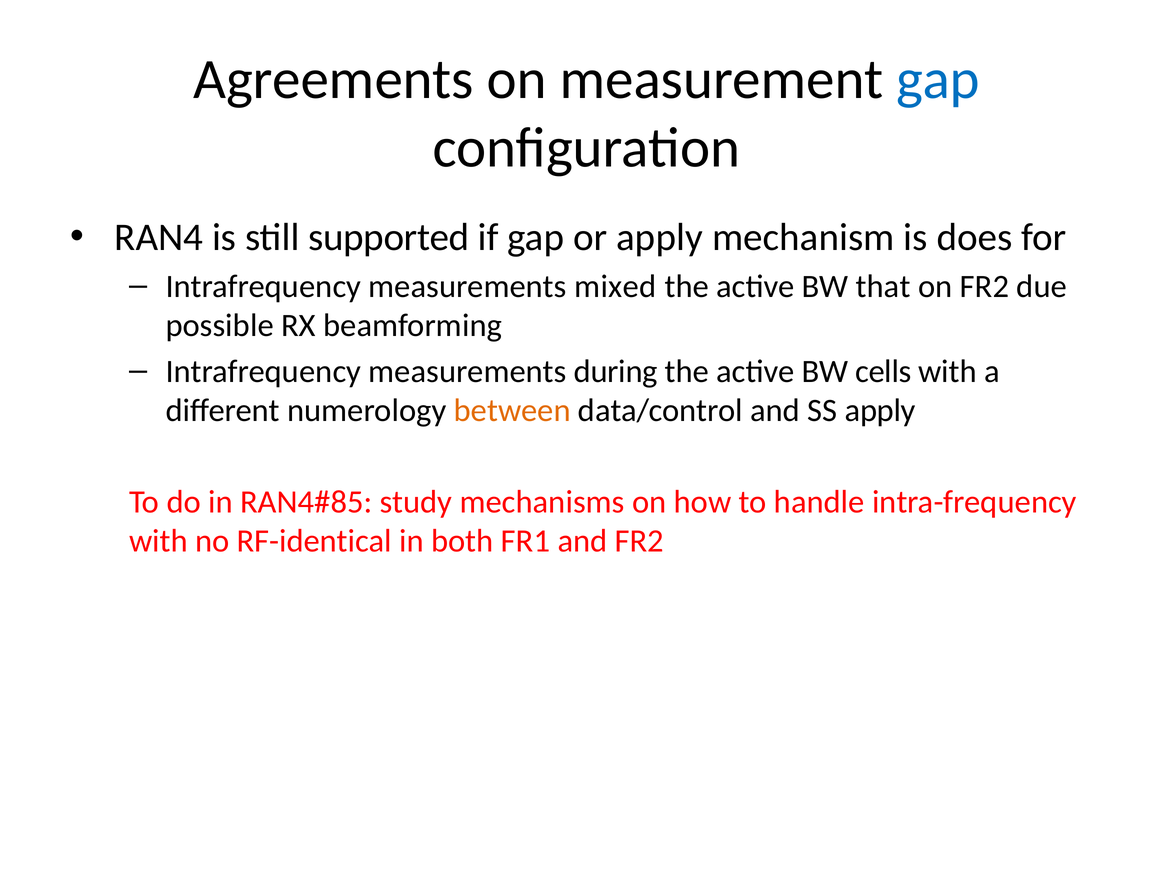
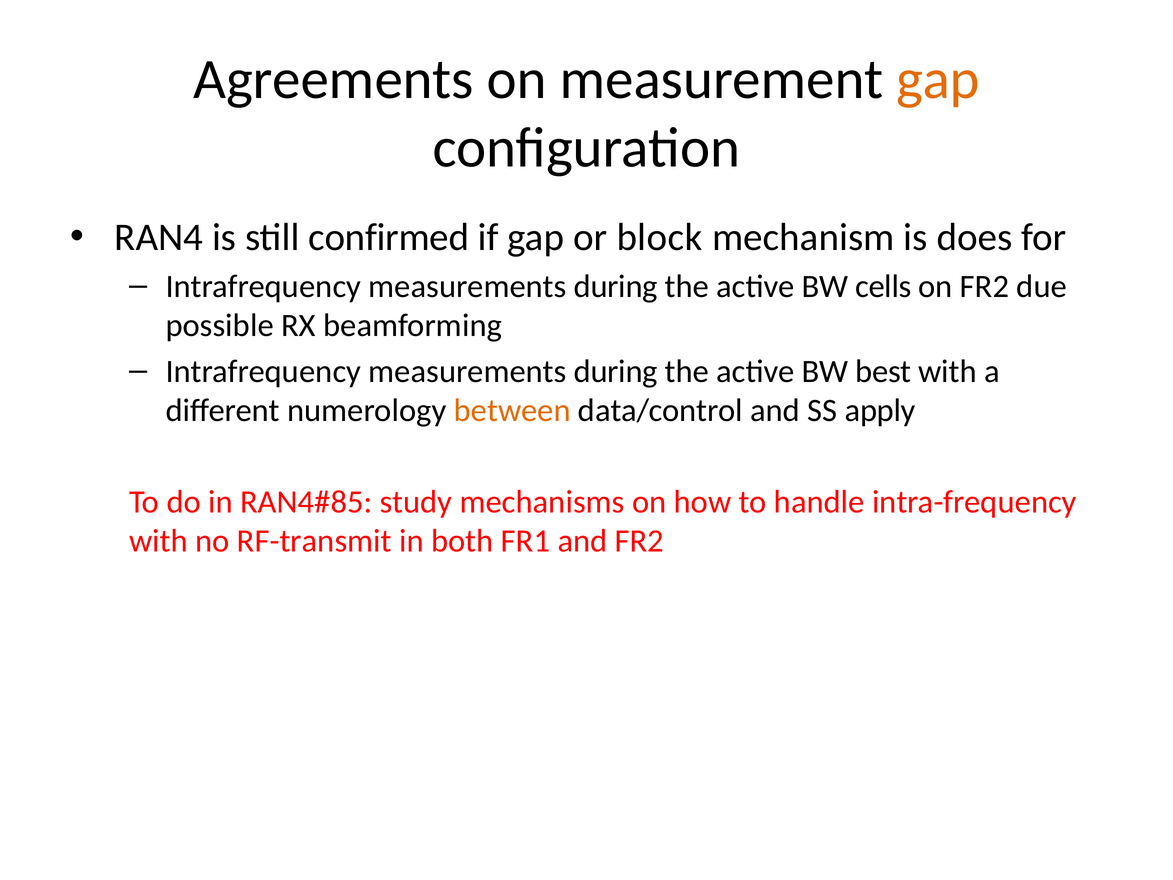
gap at (938, 79) colour: blue -> orange
supported: supported -> confirmed
or apply: apply -> block
mixed at (615, 286): mixed -> during
that: that -> cells
cells: cells -> best
RF-identical: RF-identical -> RF-transmit
